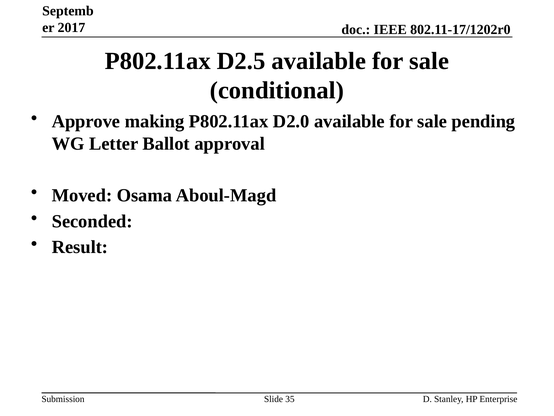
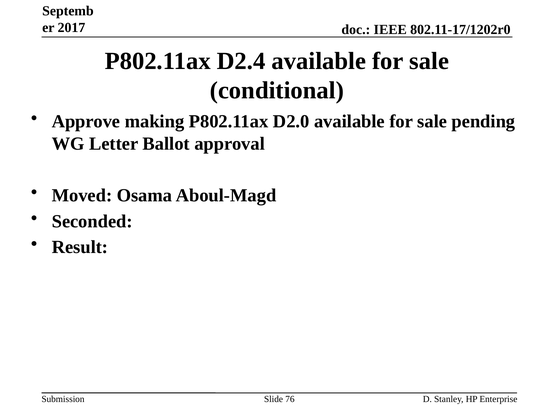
D2.5: D2.5 -> D2.4
35: 35 -> 76
